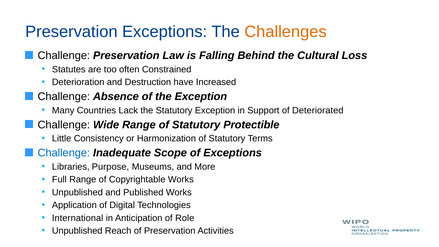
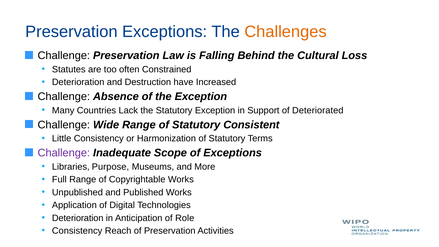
Protectible: Protectible -> Consistent
Challenge at (64, 153) colour: blue -> purple
International at (78, 218): International -> Deterioration
Unpublished at (77, 231): Unpublished -> Consistency
